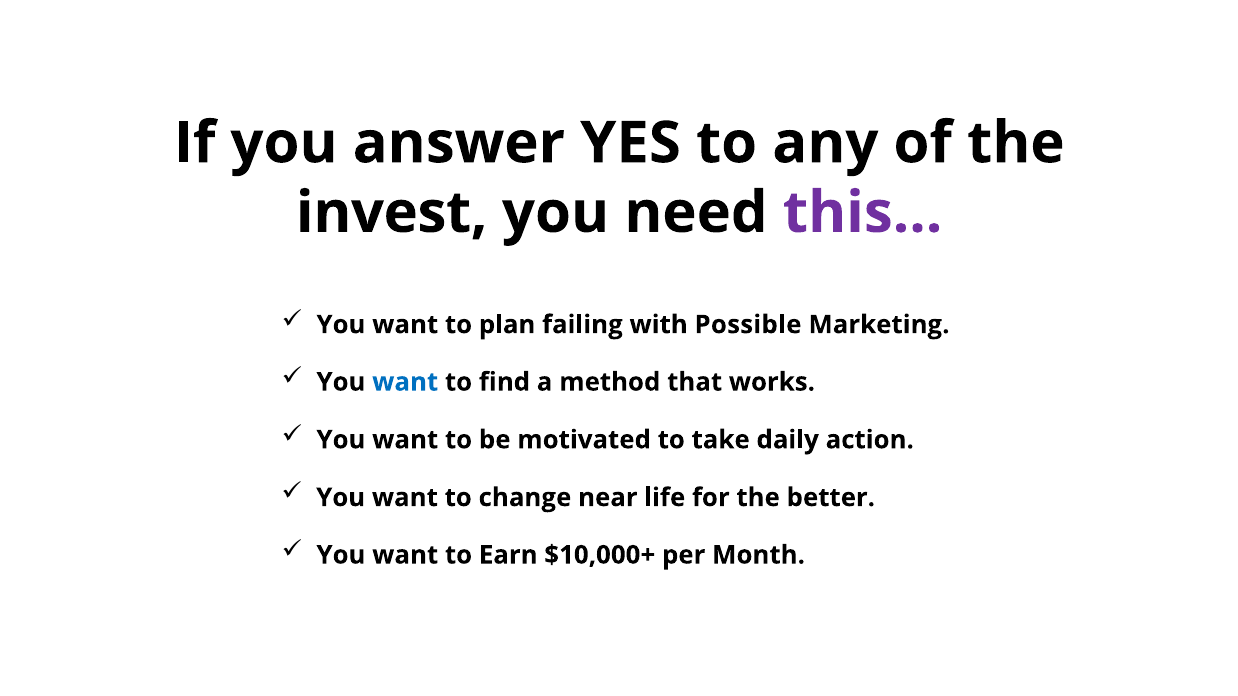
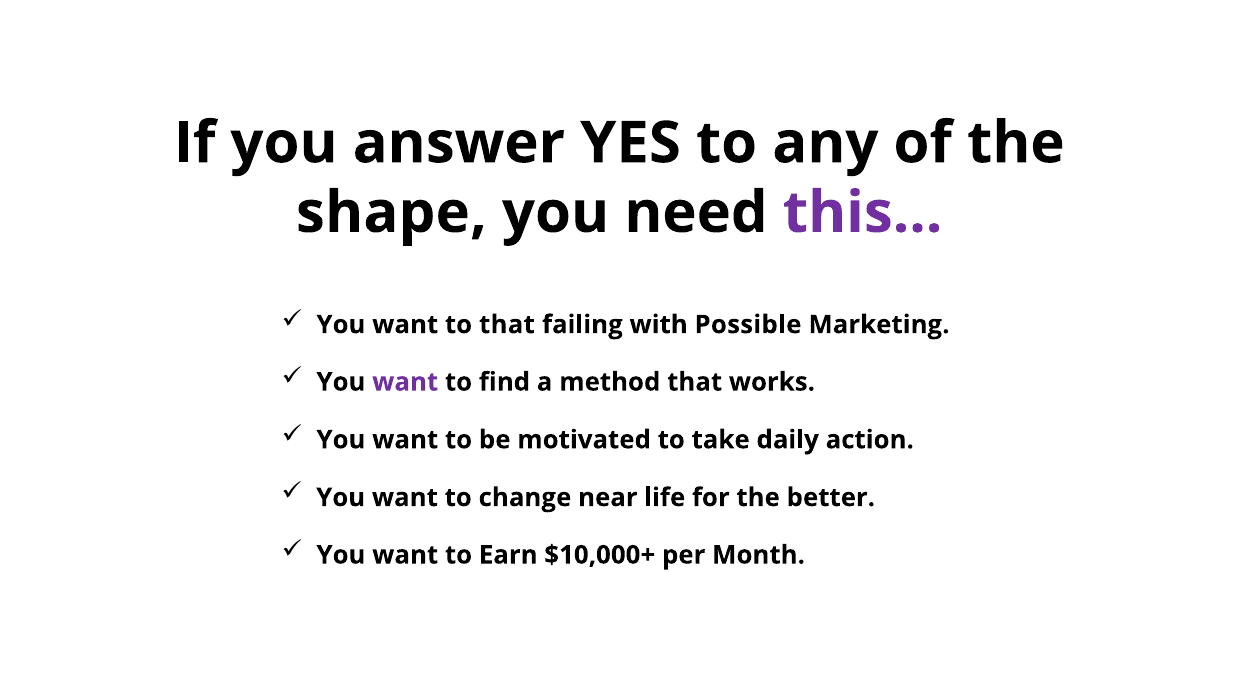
invest: invest -> shape
to plan: plan -> that
want at (405, 382) colour: blue -> purple
